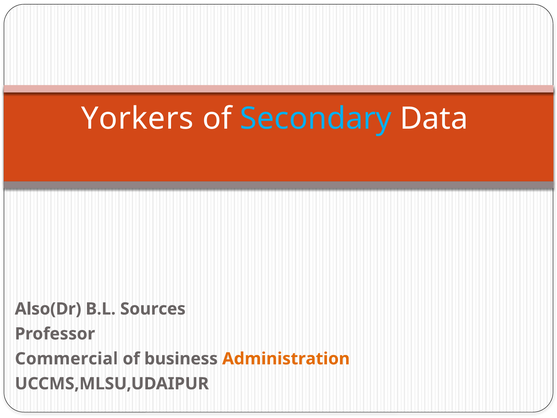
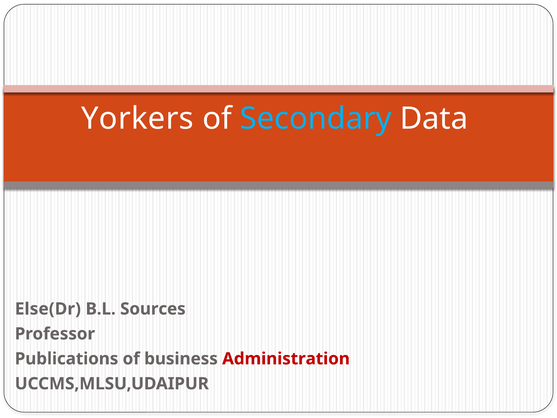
Also(Dr: Also(Dr -> Else(Dr
Commercial: Commercial -> Publications
Administration colour: orange -> red
